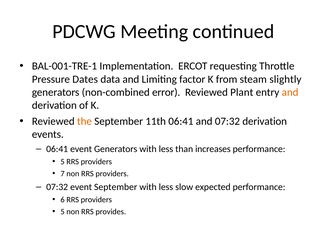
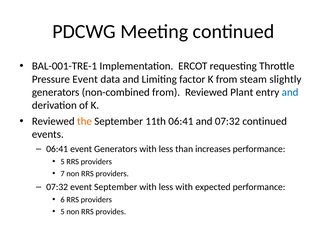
Pressure Dates: Dates -> Event
non-combined error: error -> from
and at (290, 92) colour: orange -> blue
07:32 derivation: derivation -> continued
less slow: slow -> with
